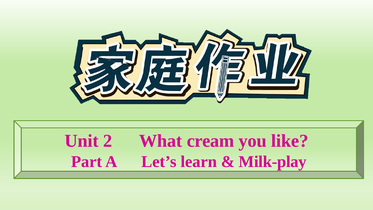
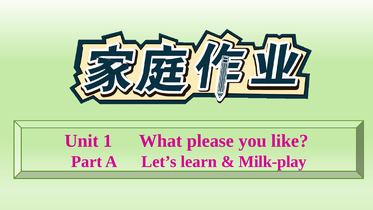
2: 2 -> 1
cream: cream -> please
